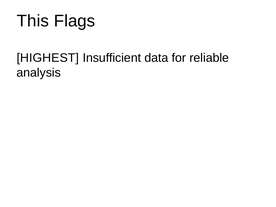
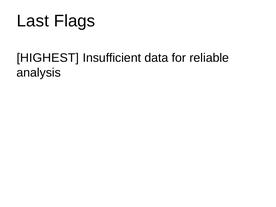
This: This -> Last
